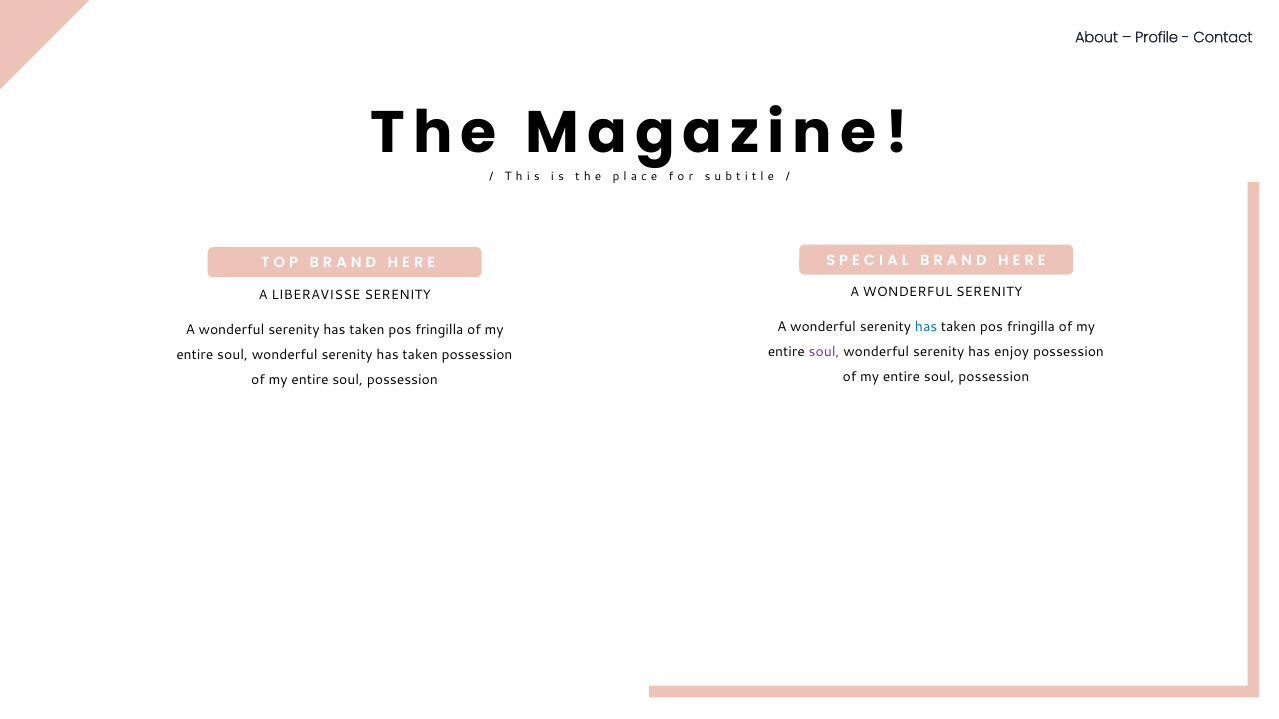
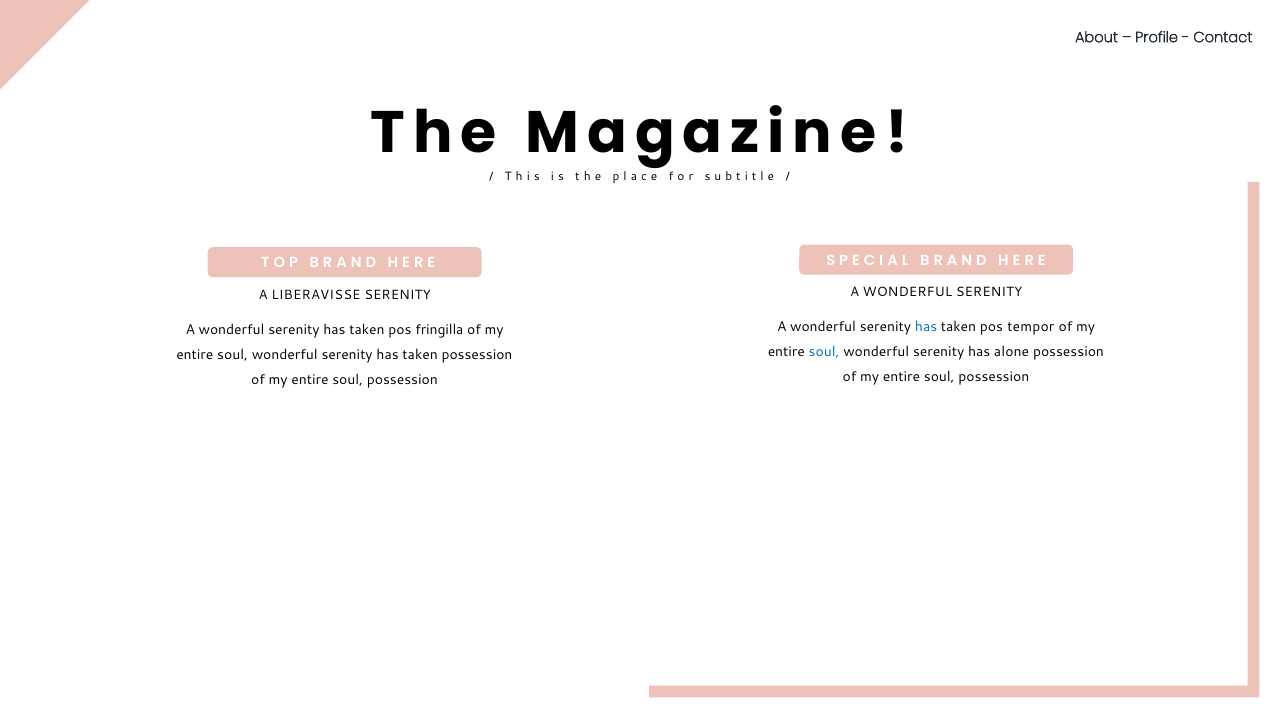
fringilla at (1031, 327): fringilla -> tempor
soul at (824, 352) colour: purple -> blue
enjoy: enjoy -> alone
